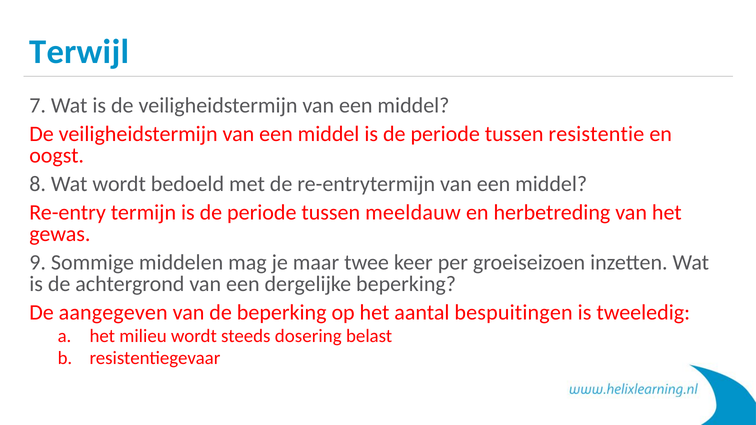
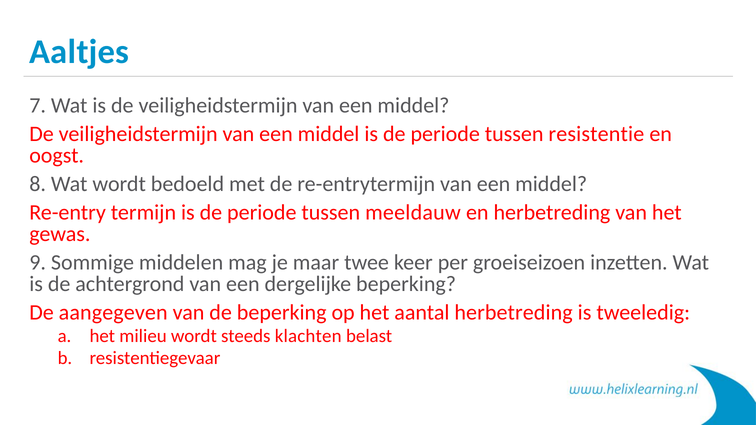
Terwijl: Terwijl -> Aaltjes
aantal bespuitingen: bespuitingen -> herbetreding
dosering: dosering -> klachten
